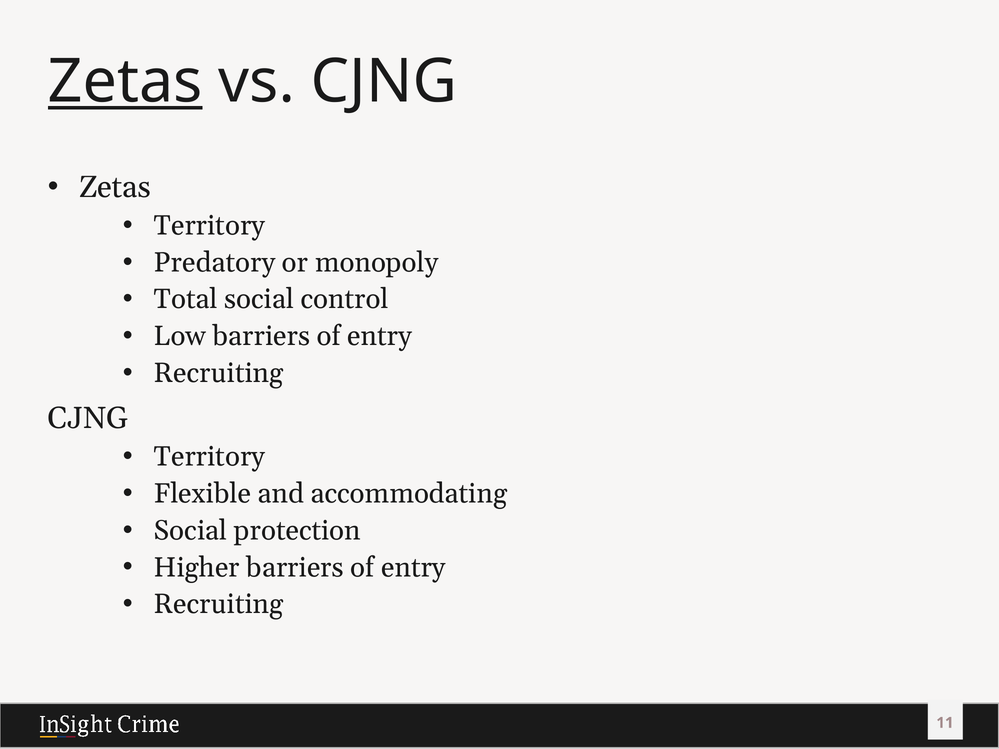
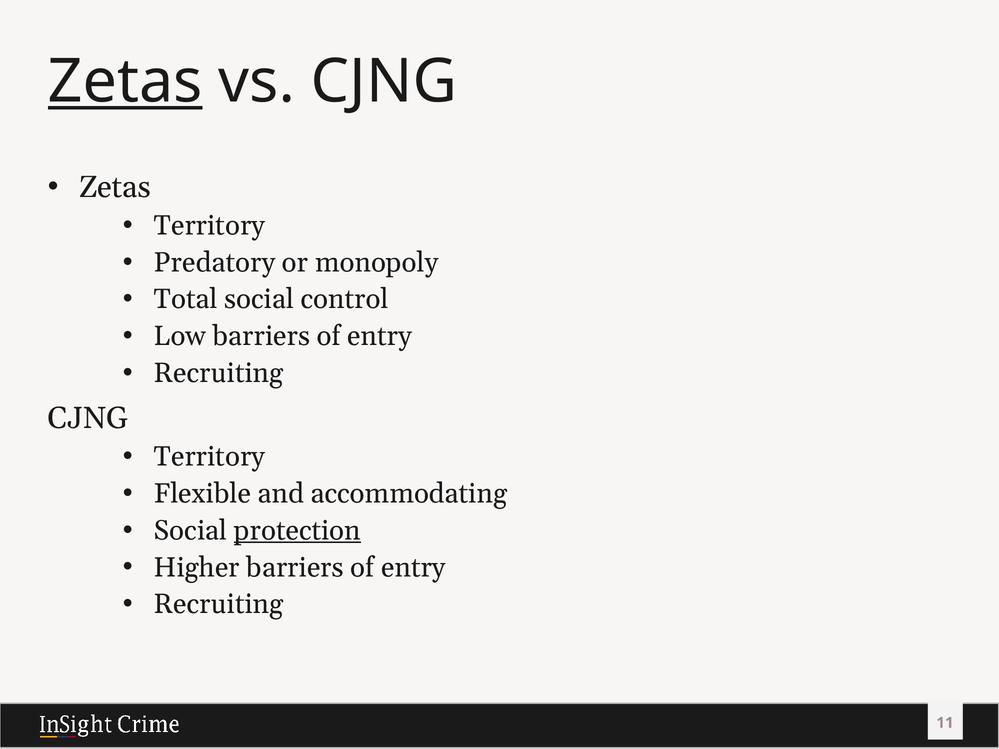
protection underline: none -> present
